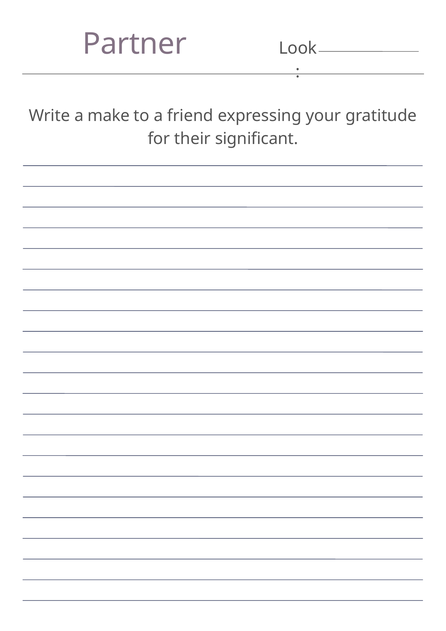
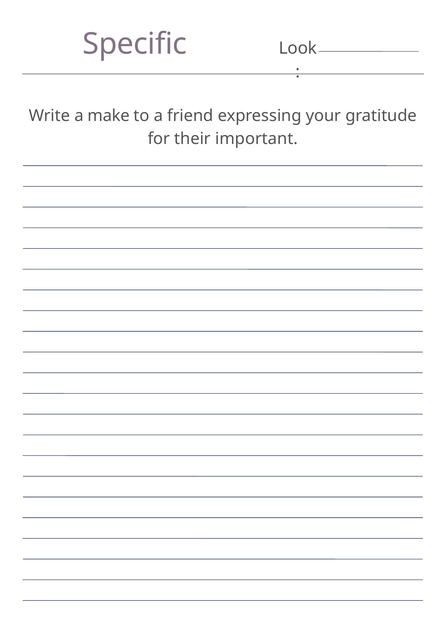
Partner: Partner -> Specific
significant: significant -> important
